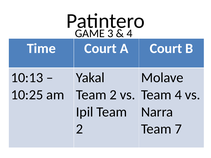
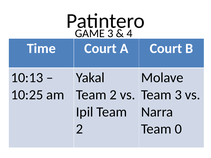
Team 4: 4 -> 3
7: 7 -> 0
